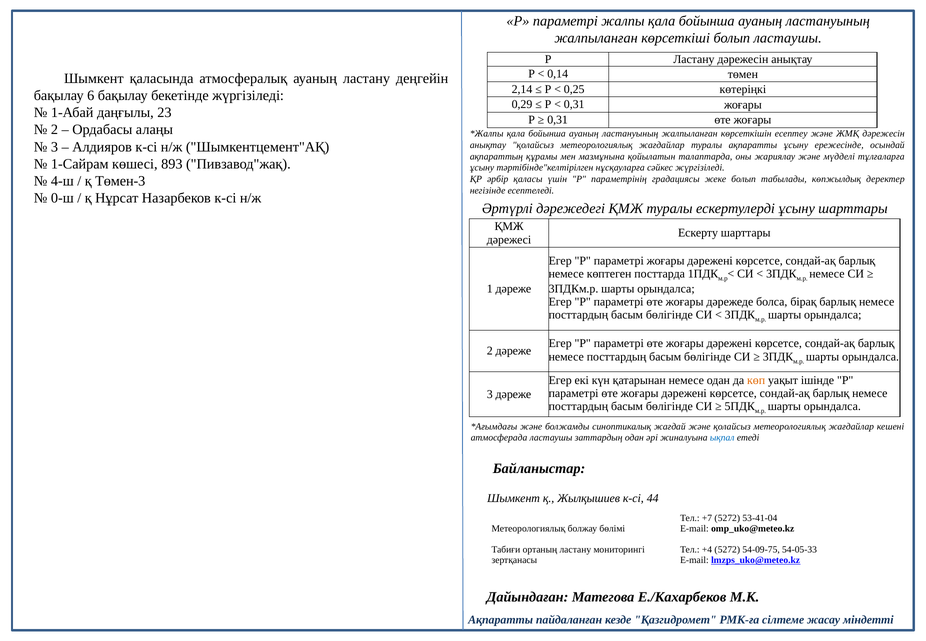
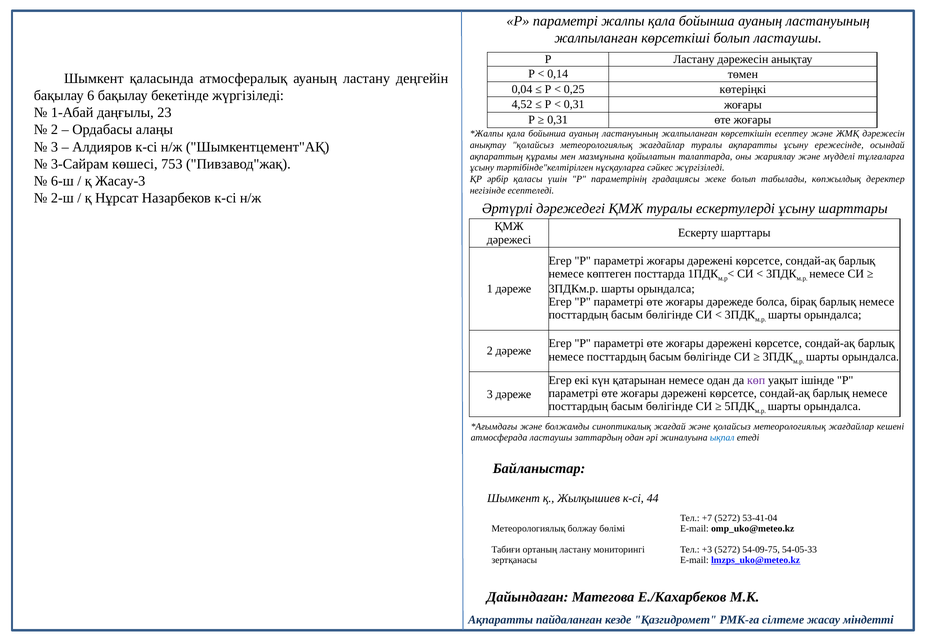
2,14: 2,14 -> 0,04
0,29: 0,29 -> 4,52
1-Сайрам: 1-Сайрам -> 3-Сайрам
893: 893 -> 753
4-ш: 4-ш -> 6-ш
Төмен-3: Төмен-3 -> Жасау-3
0-ш: 0-ш -> 2-ш
көп colour: orange -> purple
+4: +4 -> +3
